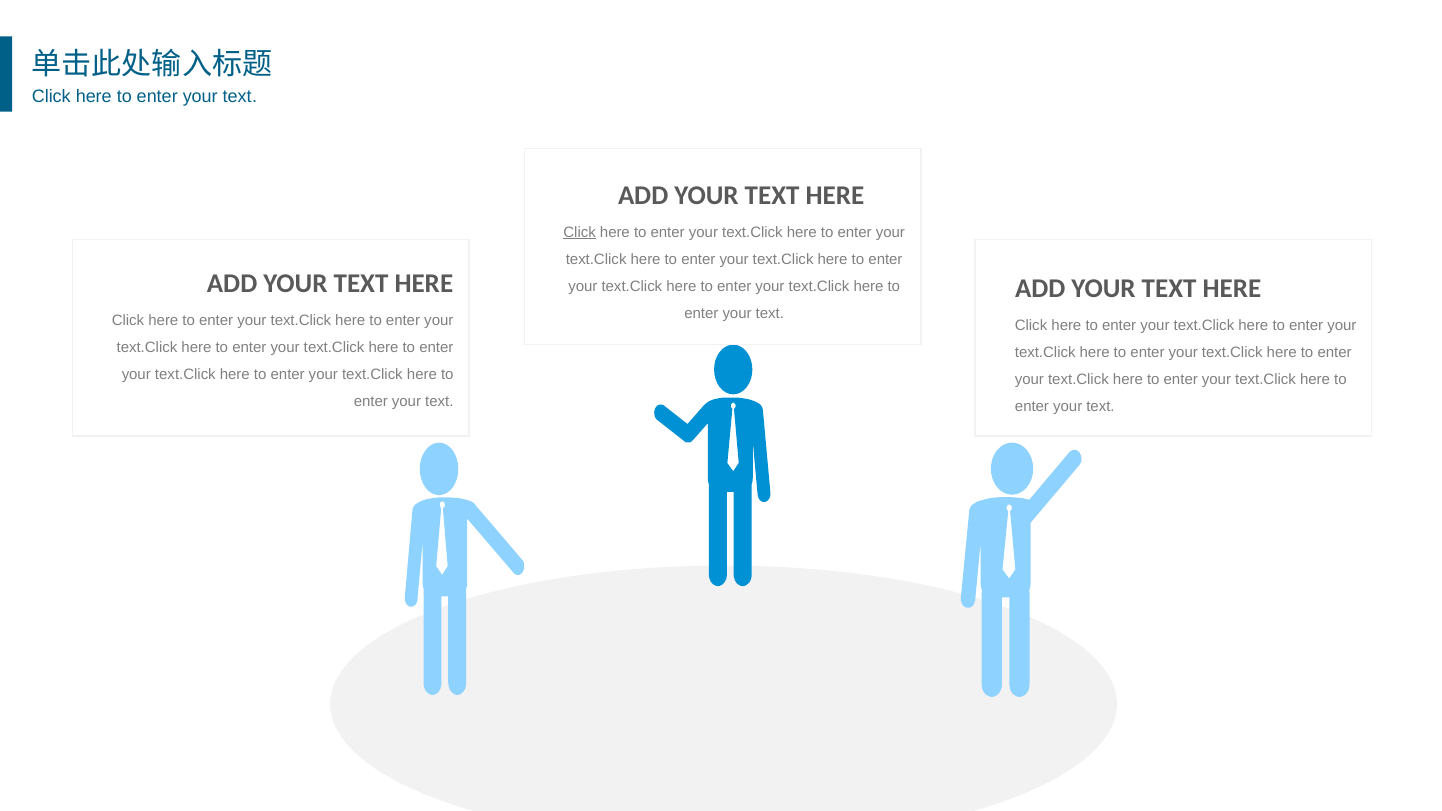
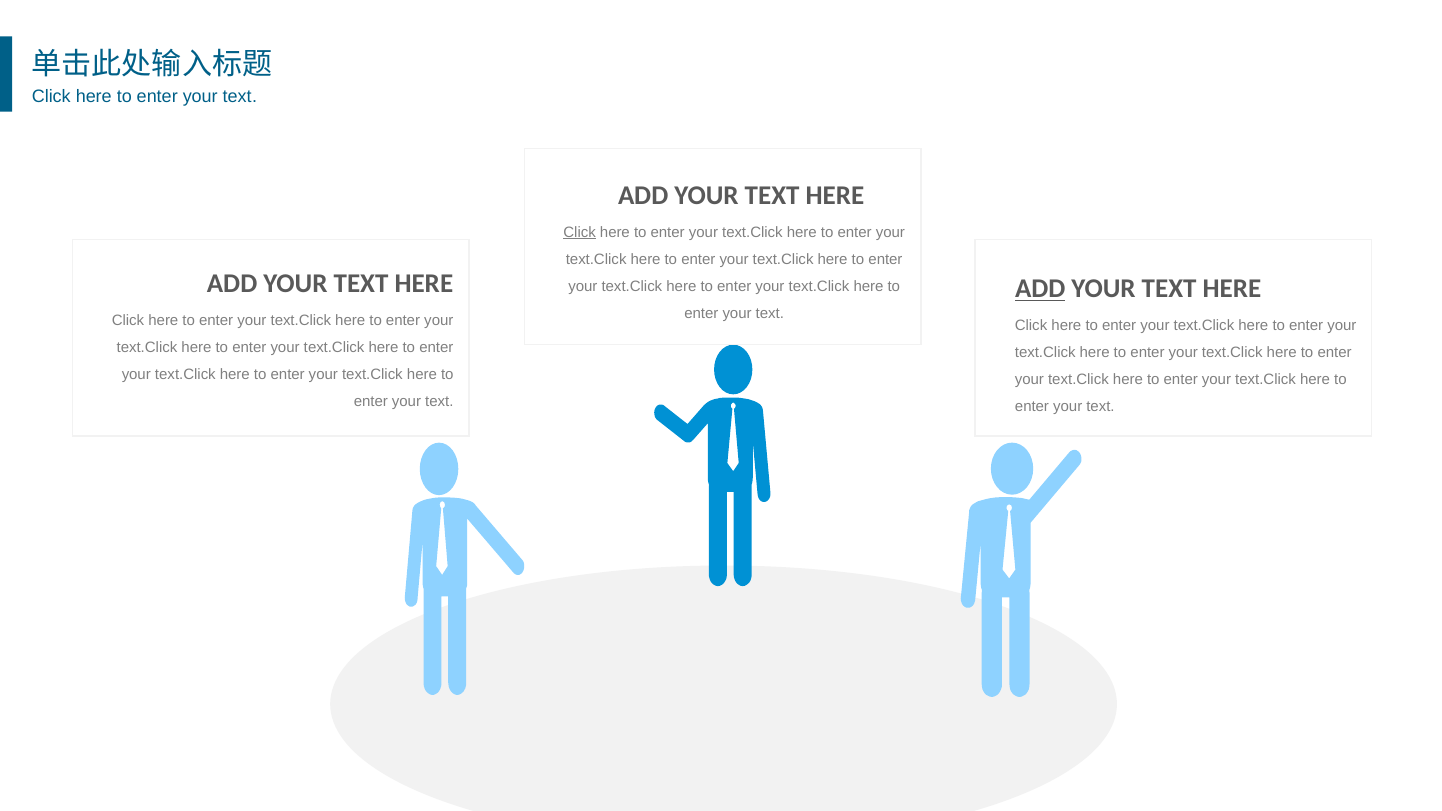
ADD at (1040, 289) underline: none -> present
